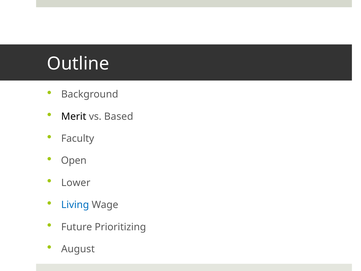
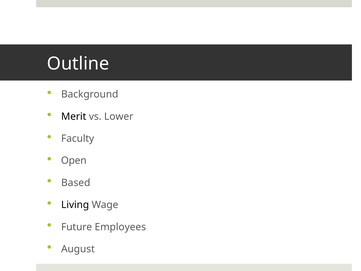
Based: Based -> Lower
Lower: Lower -> Based
Living colour: blue -> black
Prioritizing: Prioritizing -> Employees
